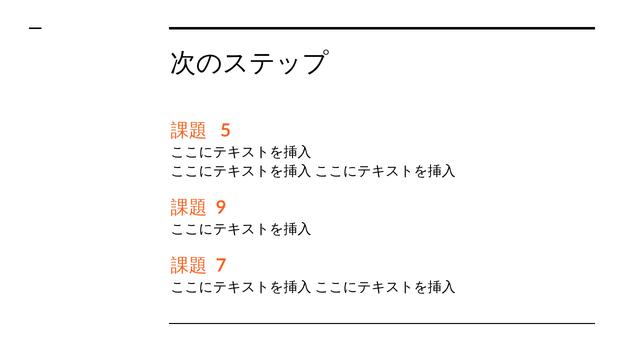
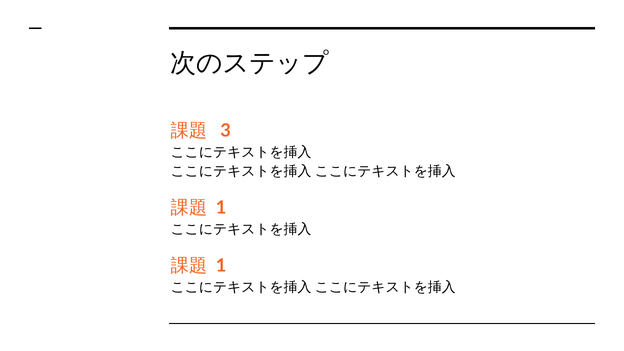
5: 5 -> 3
9 at (221, 208): 9 -> 1
7 at (221, 266): 7 -> 1
